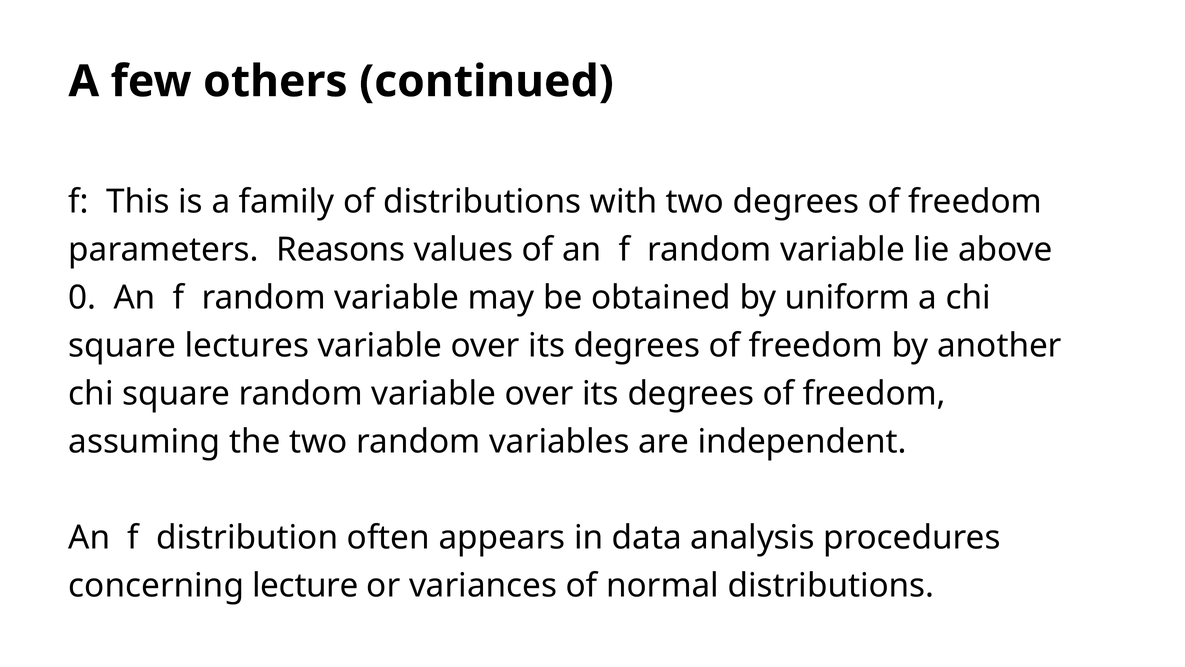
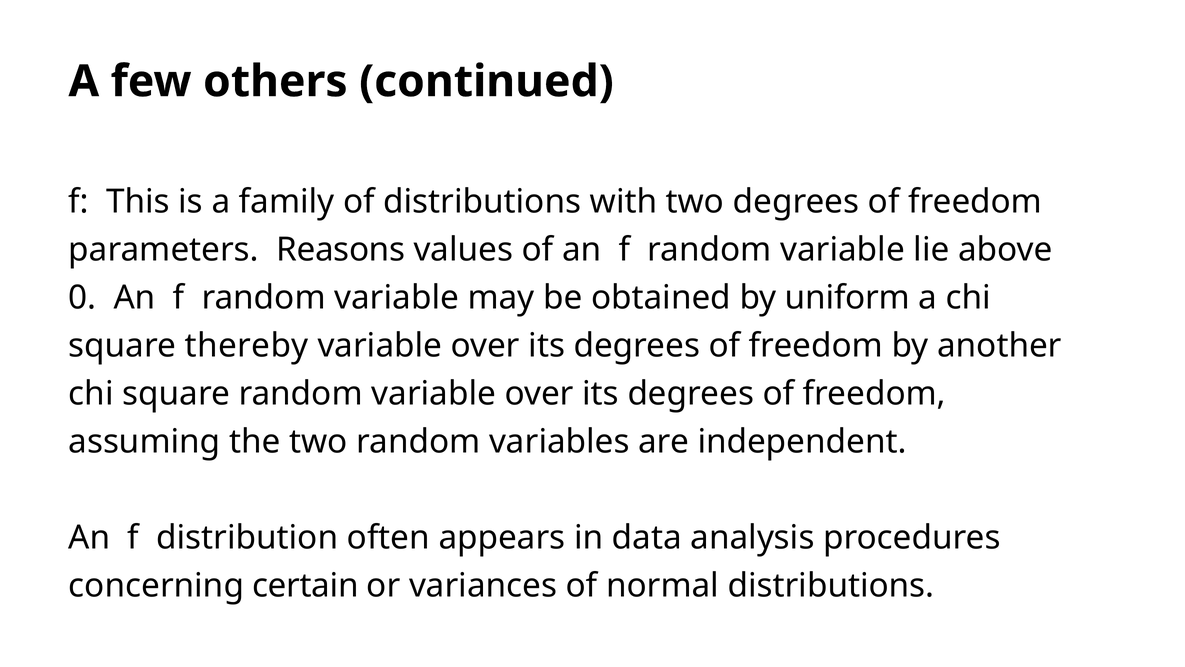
lectures: lectures -> thereby
lecture: lecture -> certain
